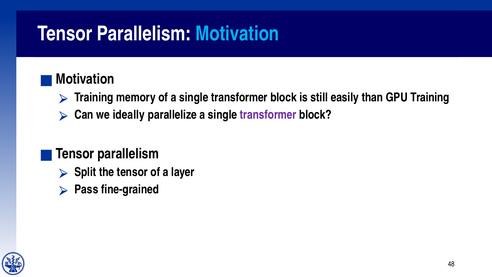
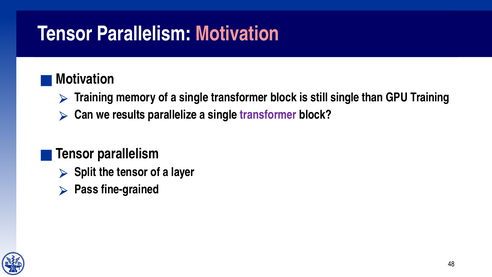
Motivation colour: light blue -> pink
still easily: easily -> single
ideally: ideally -> results
